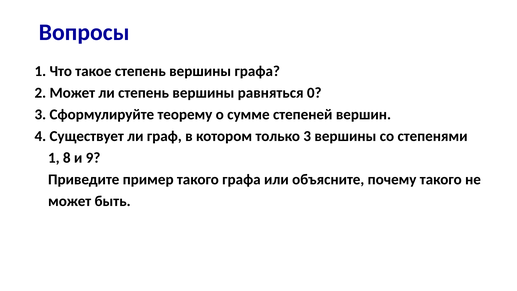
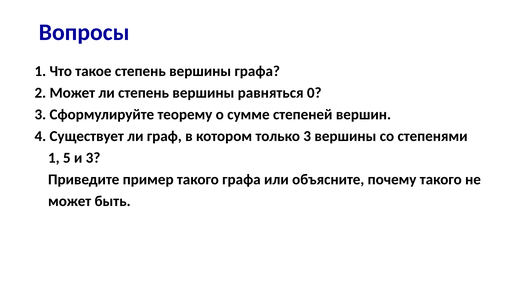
8: 8 -> 5
и 9: 9 -> 3
